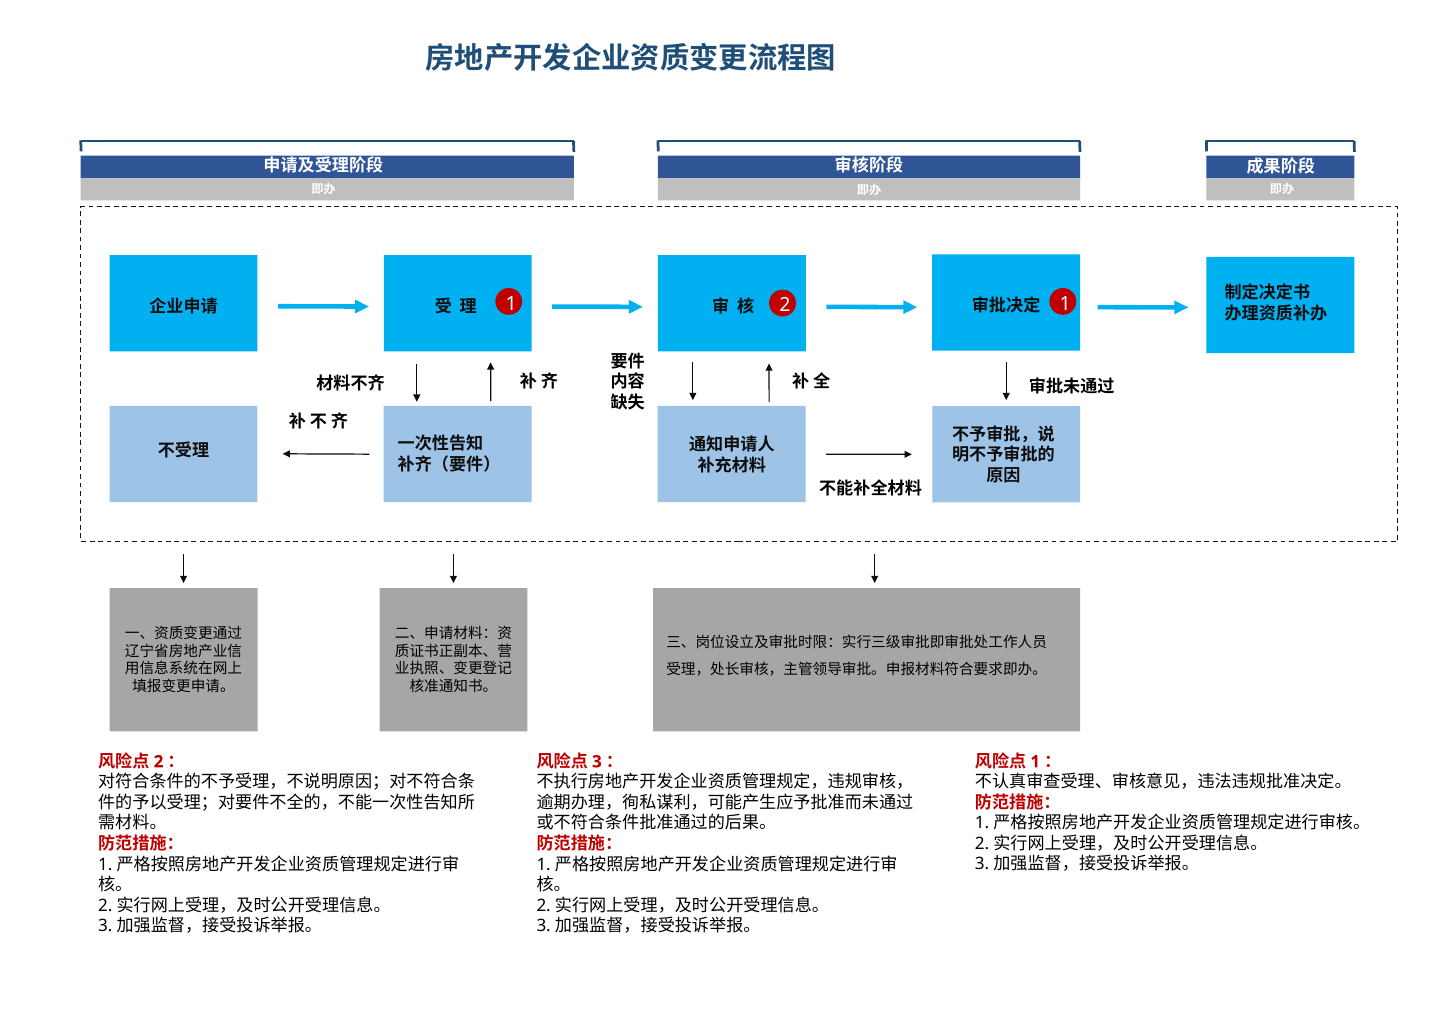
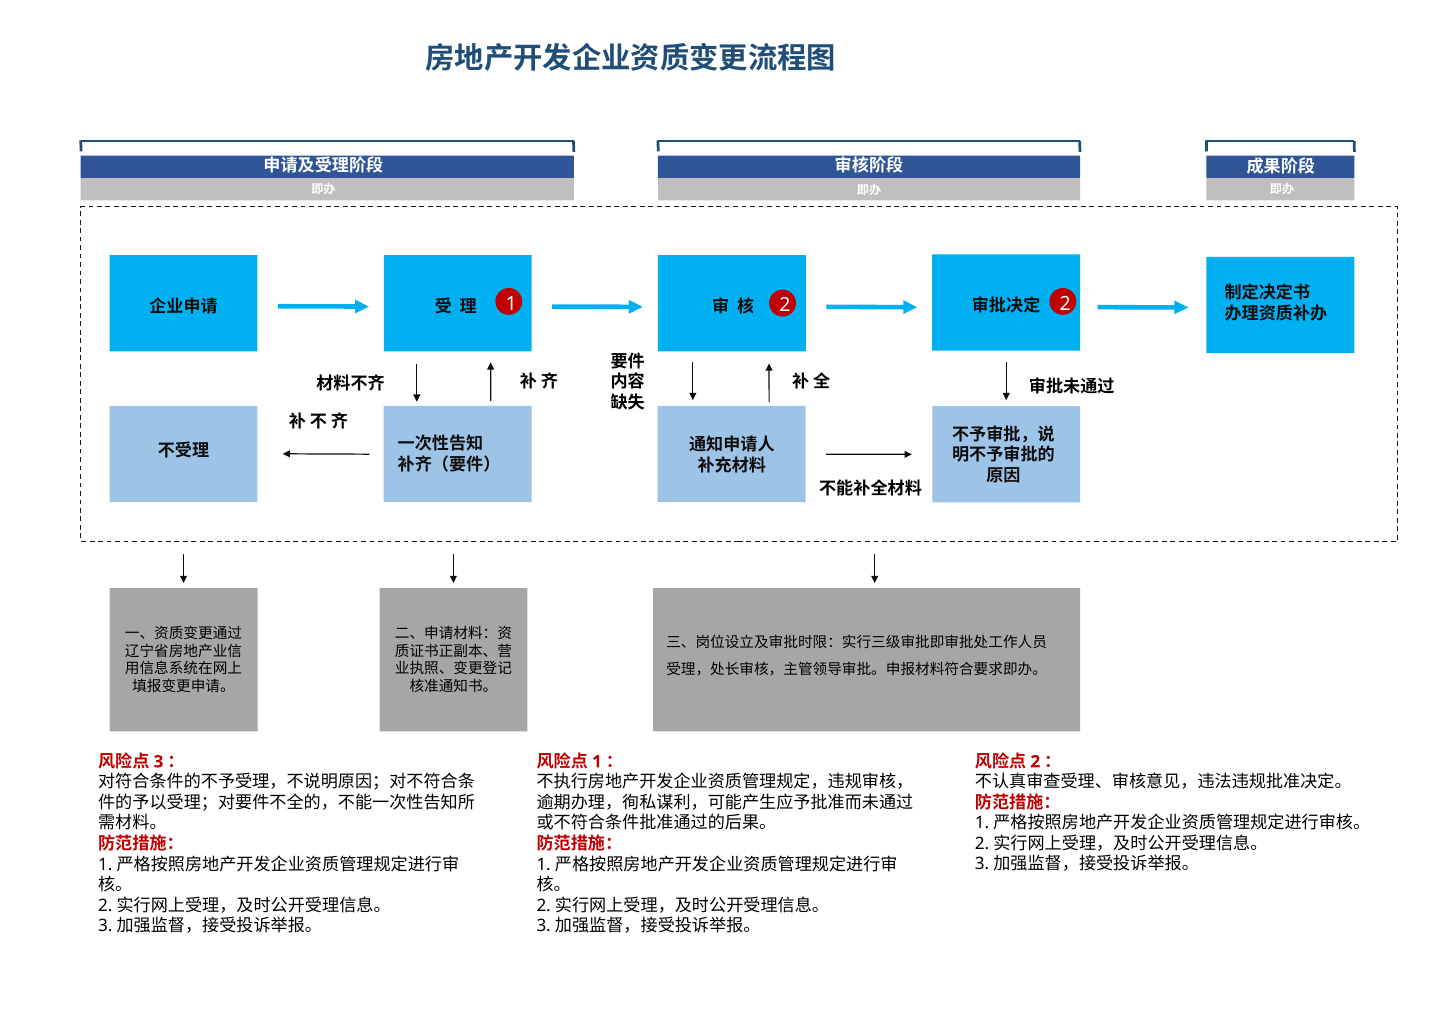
2 1: 1 -> 2
1 at (1035, 762): 1 -> 2
2 at (159, 762): 2 -> 3
3 at (597, 762): 3 -> 1
